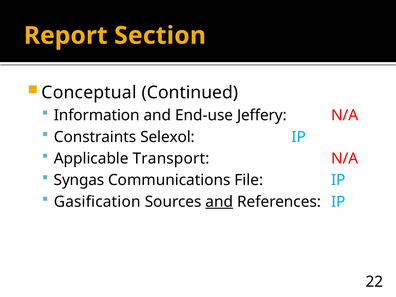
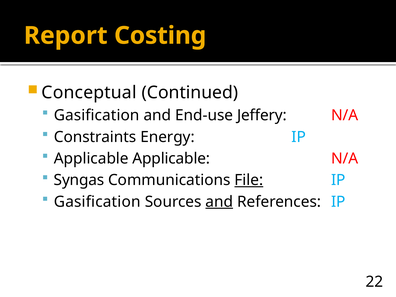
Section: Section -> Costing
Information at (97, 115): Information -> Gasification
Selexol: Selexol -> Energy
Applicable Transport: Transport -> Applicable
File underline: none -> present
